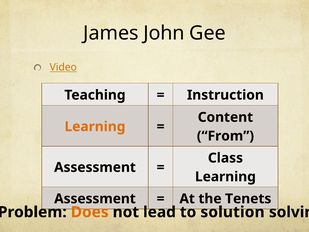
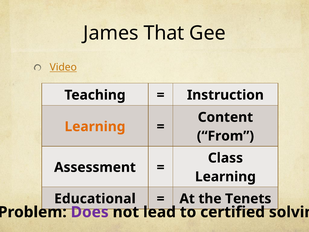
John: John -> That
Assessment at (95, 199): Assessment -> Educational
Does colour: orange -> purple
solution: solution -> certified
